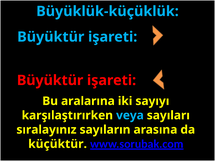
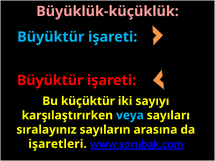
Büyüklük-küçüklük colour: light blue -> pink
aralarına: aralarına -> küçüktür
küçüktür: küçüktür -> işaretleri
